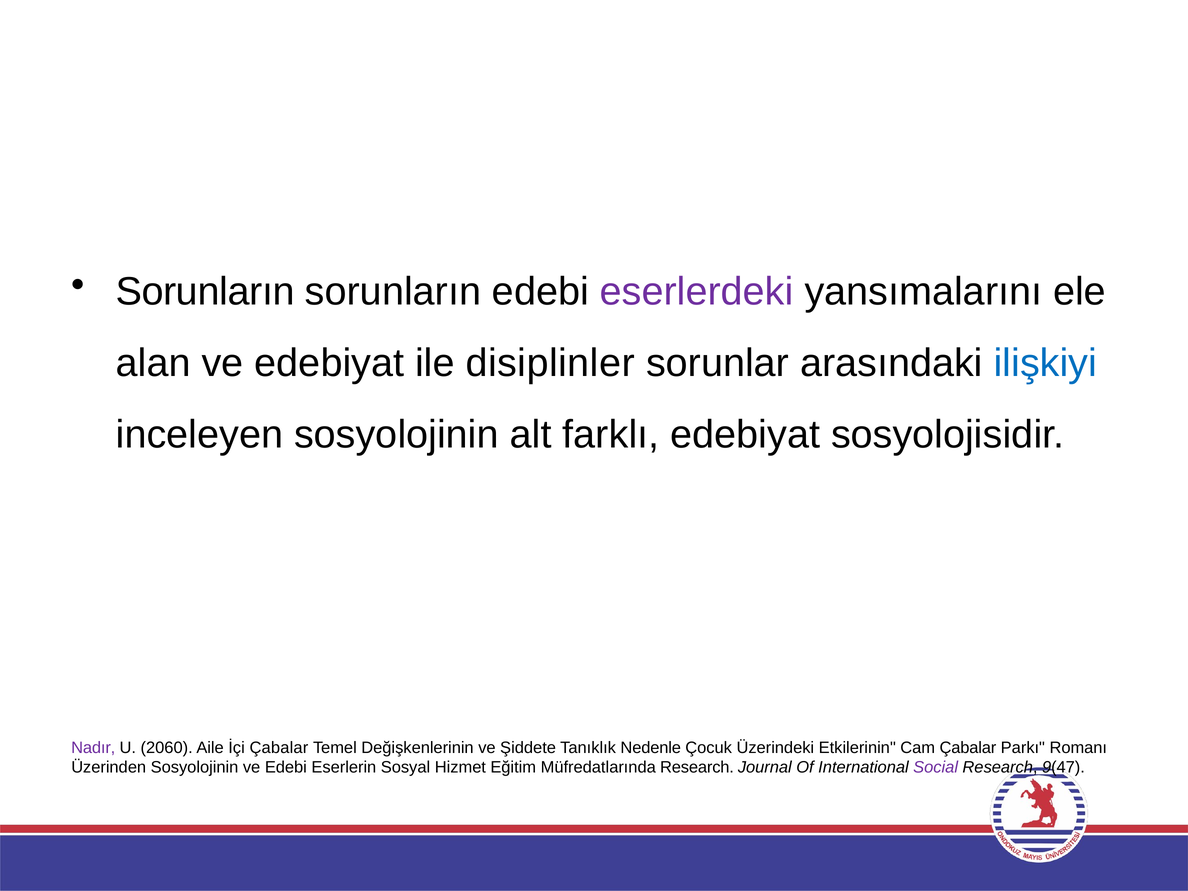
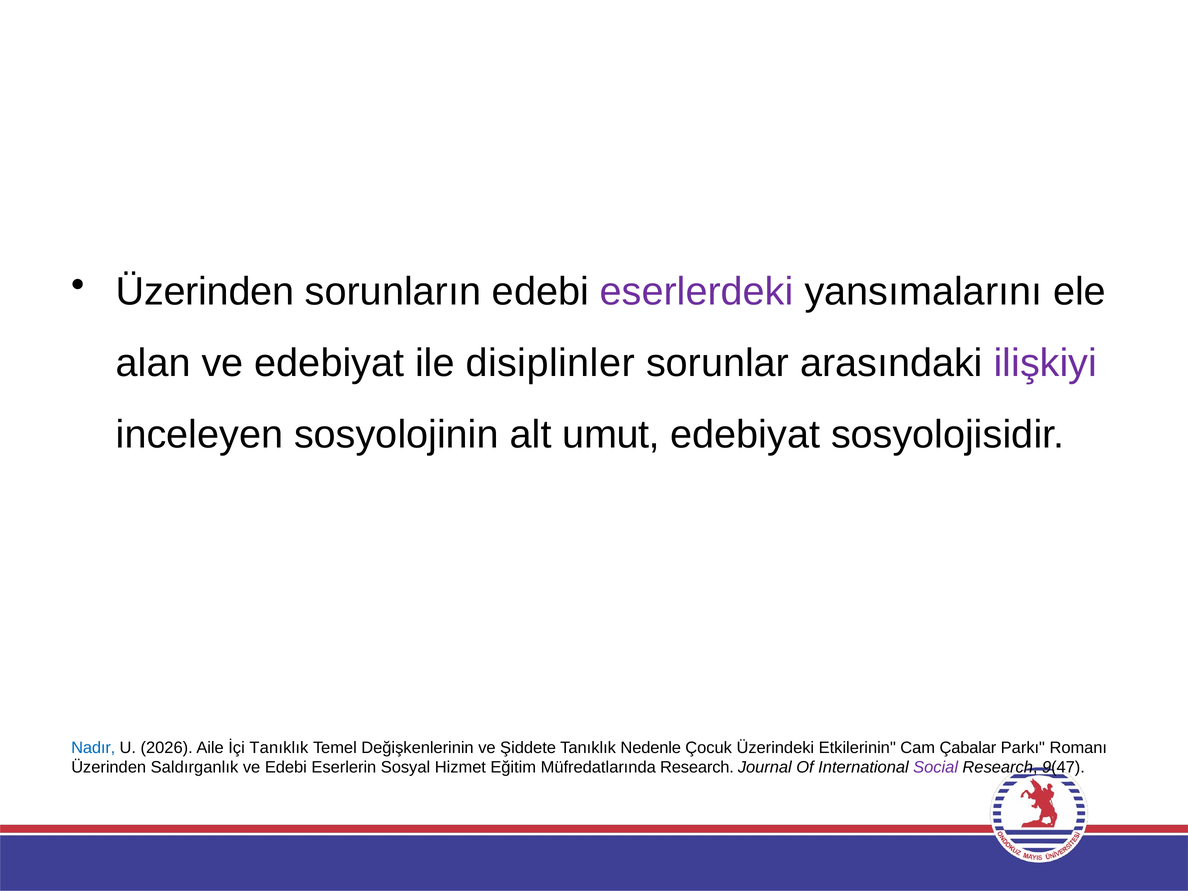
Sorunların at (205, 292): Sorunların -> Üzerinden
ilişkiyi colour: blue -> purple
farklı: farklı -> umut
Nadır colour: purple -> blue
2060: 2060 -> 2026
İçi Çabalar: Çabalar -> Tanıklık
Üzerinden Sosyolojinin: Sosyolojinin -> Saldırganlık
